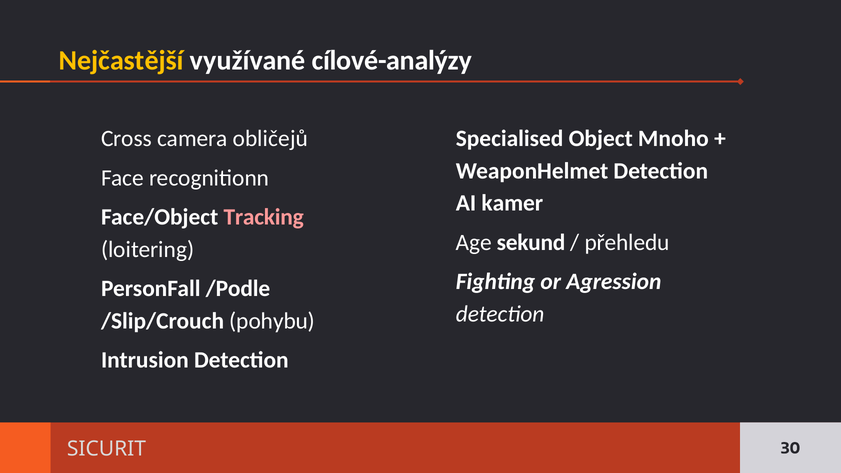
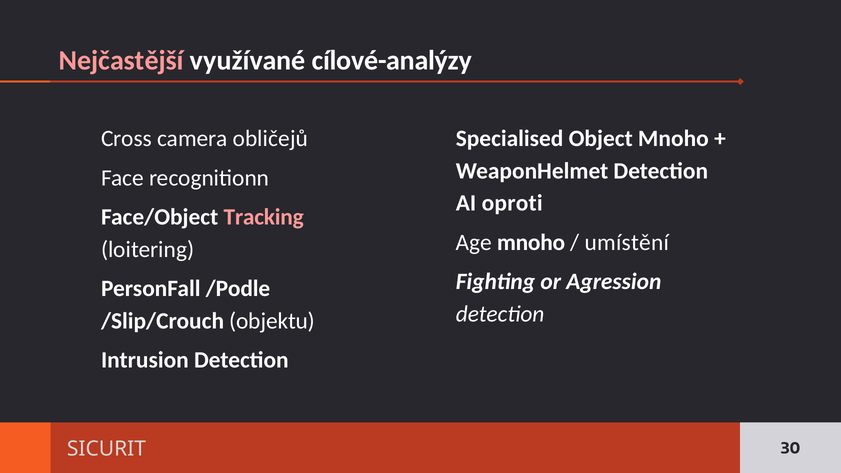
Nejčastější colour: yellow -> pink
kamer: kamer -> oproti
sekund at (531, 242): sekund -> mnoho
přehledu: přehledu -> umístění
pohybu: pohybu -> objektu
